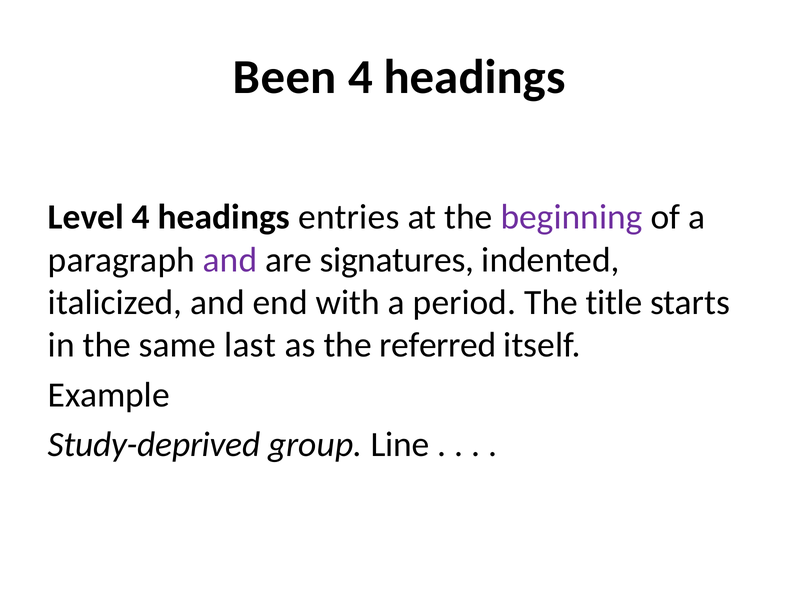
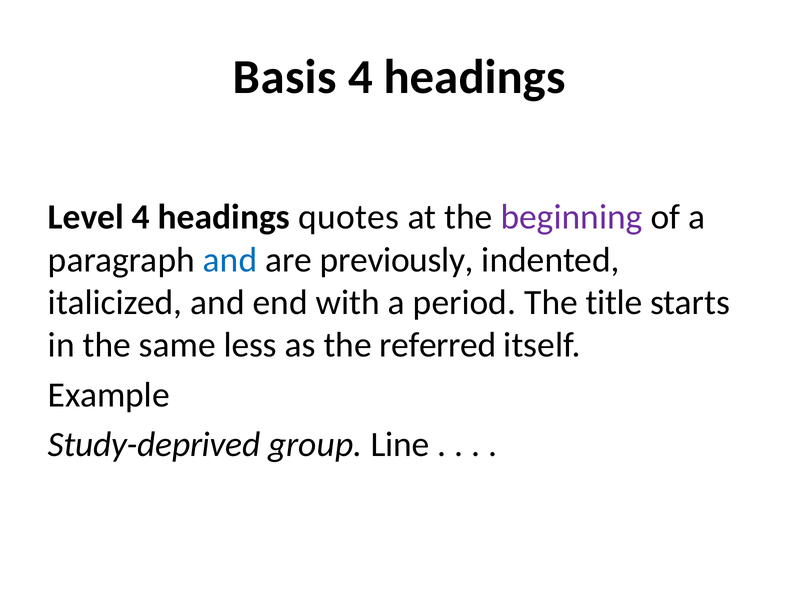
Been: Been -> Basis
entries: entries -> quotes
and at (230, 260) colour: purple -> blue
signatures: signatures -> previously
last: last -> less
